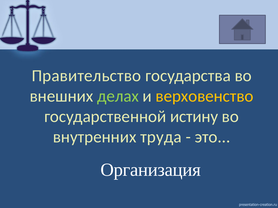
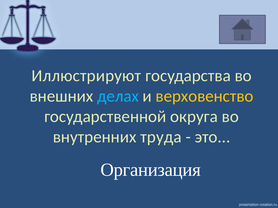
Правительство: Правительство -> Иллюстрируют
делах colour: light green -> light blue
истину: истину -> округа
